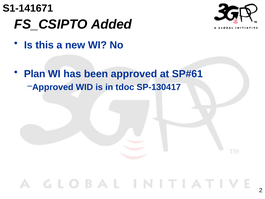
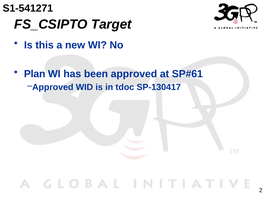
S1-141671: S1-141671 -> S1-541271
Added: Added -> Target
